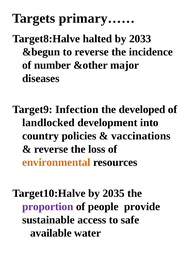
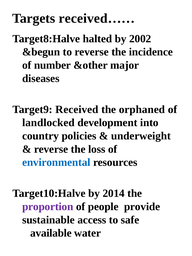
primary……: primary…… -> received……
2033: 2033 -> 2002
Infection: Infection -> Received
developed: developed -> orphaned
vaccinations: vaccinations -> underweight
environmental colour: orange -> blue
2035: 2035 -> 2014
